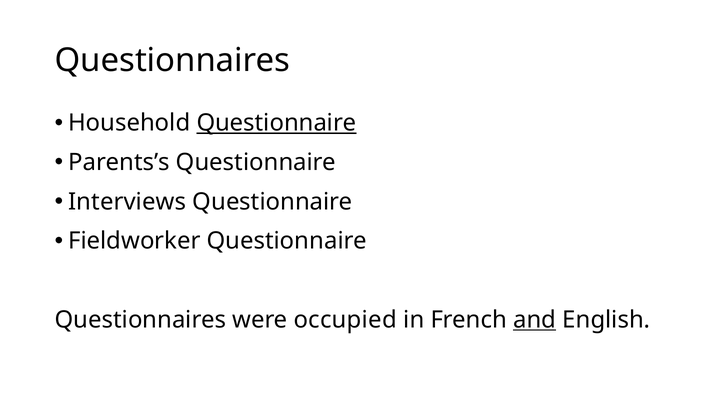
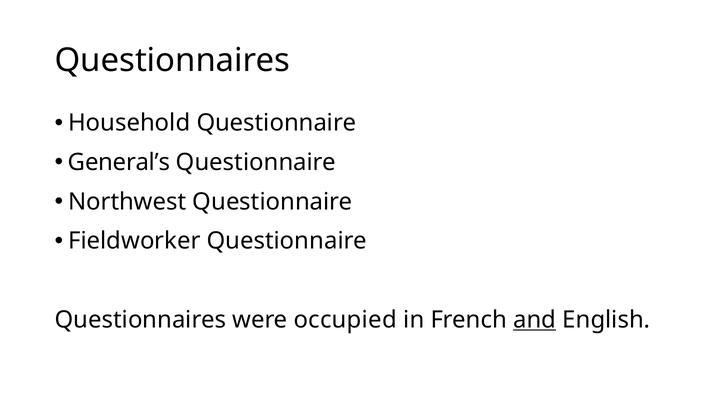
Questionnaire at (277, 123) underline: present -> none
Parents’s: Parents’s -> General’s
Interviews: Interviews -> Northwest
